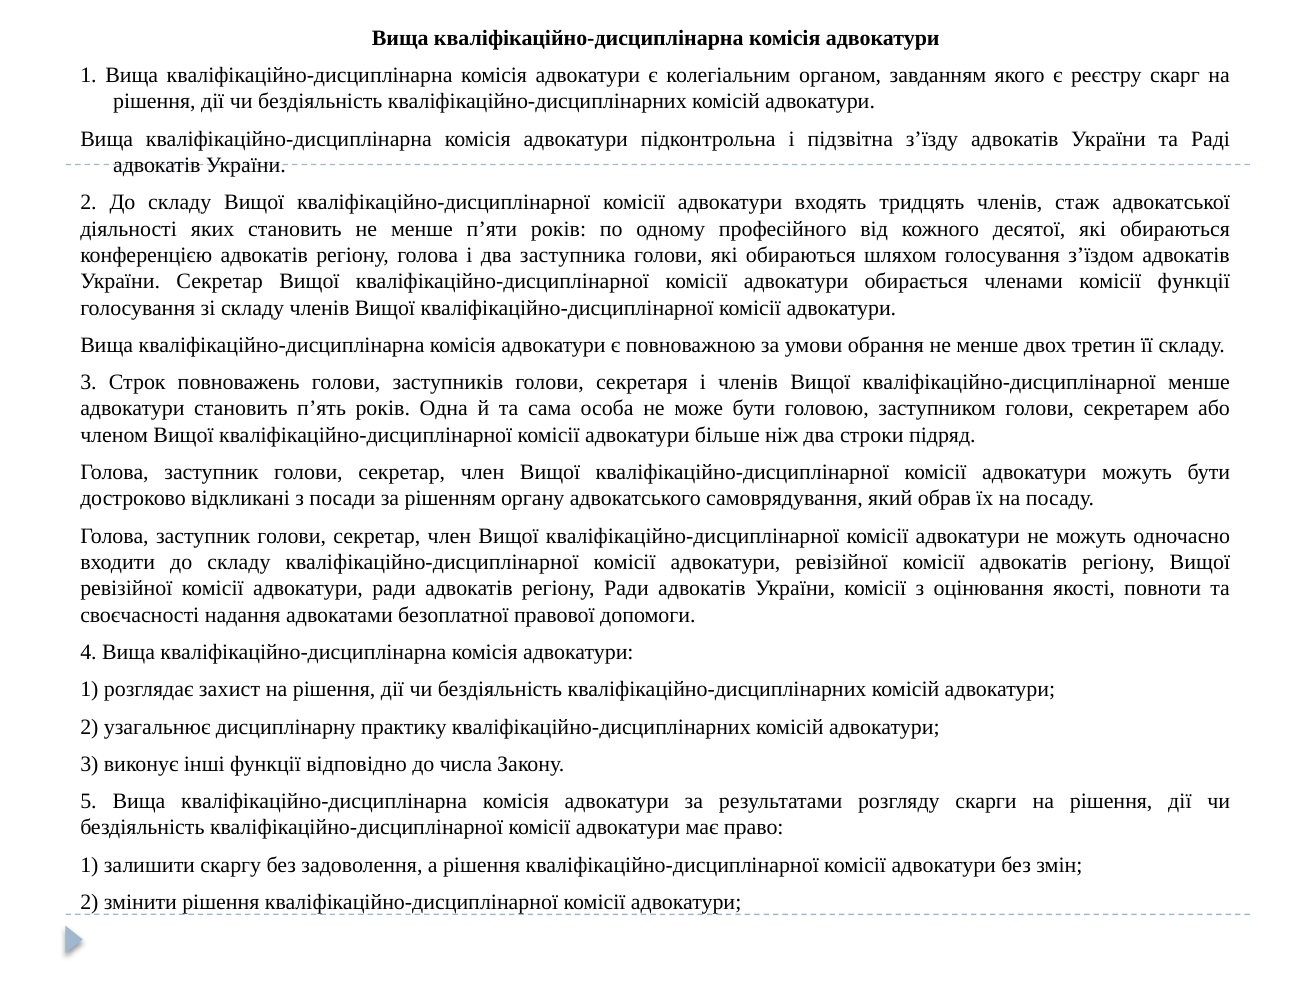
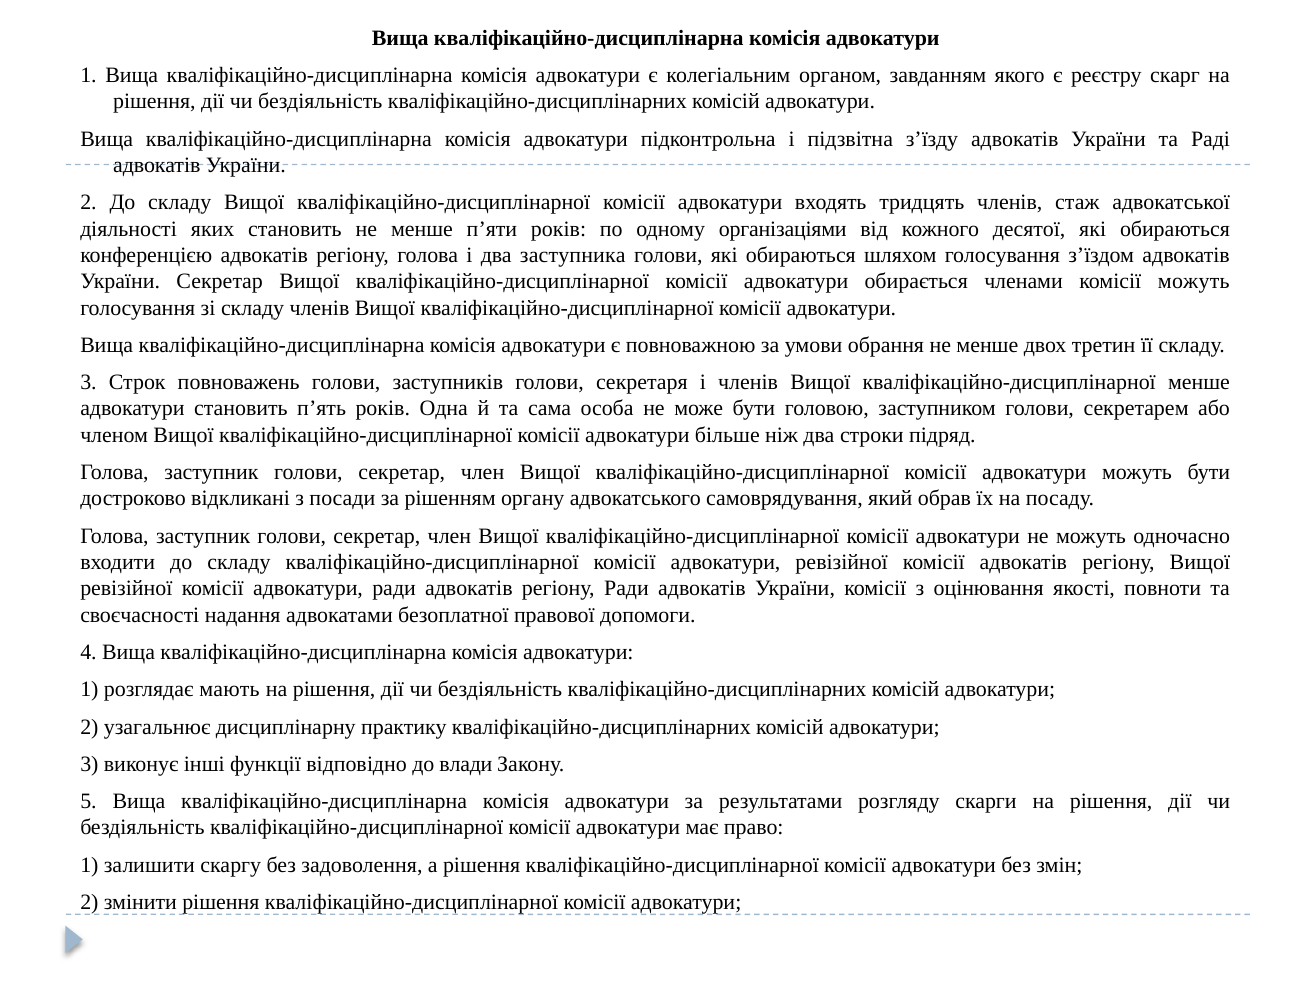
професійного: професійного -> організаціями
комісії функції: функції -> можуть
захист: захист -> мають
числа: числа -> влади
